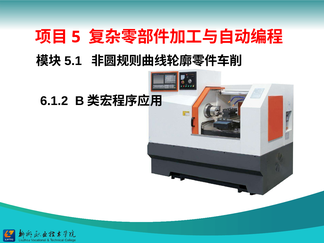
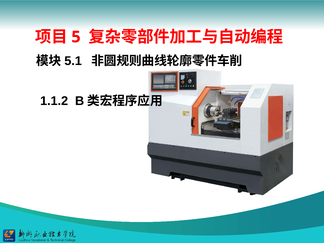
6.1.2: 6.1.2 -> 1.1.2
